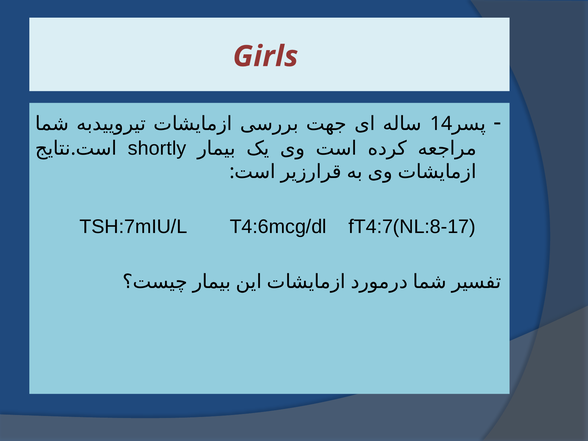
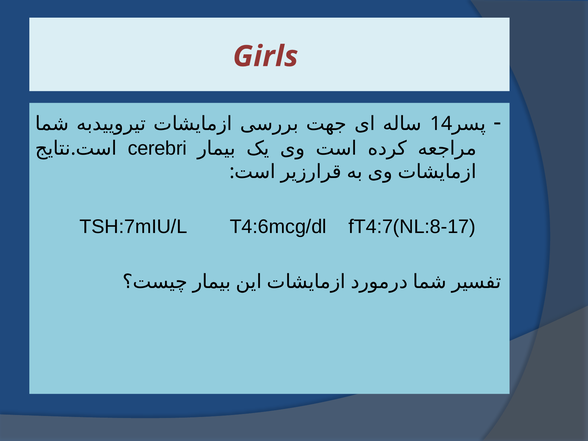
shortly: shortly -> cerebri
